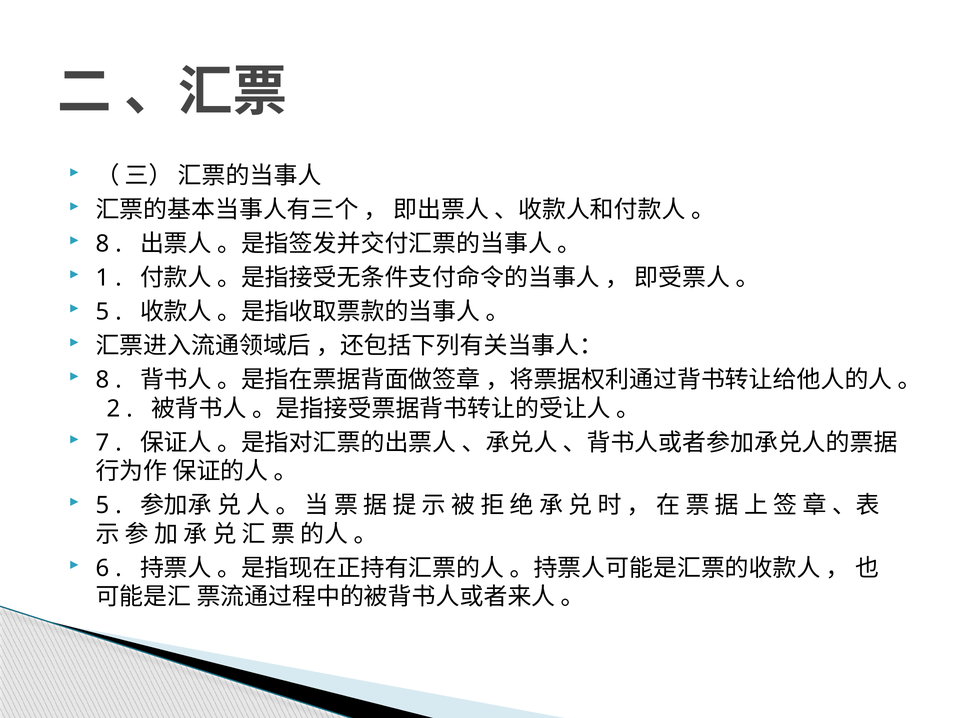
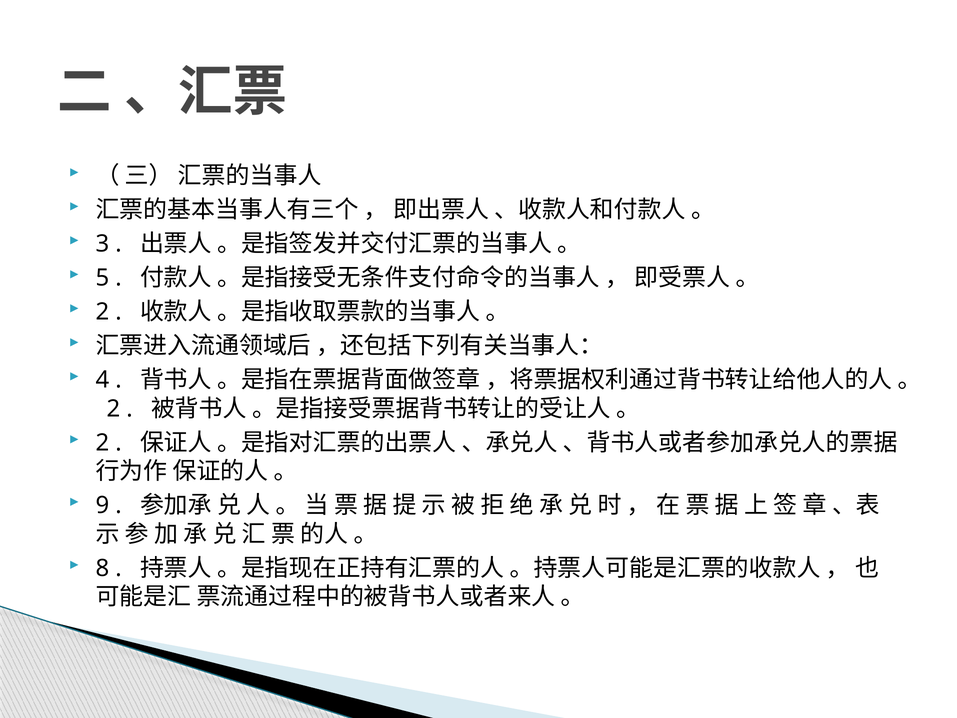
8 at (102, 244): 8 -> 3
1: 1 -> 5
5 at (102, 312): 5 -> 2
8 at (102, 380): 8 -> 4
7 at (102, 443): 7 -> 2
5 at (102, 505): 5 -> 9
6: 6 -> 8
